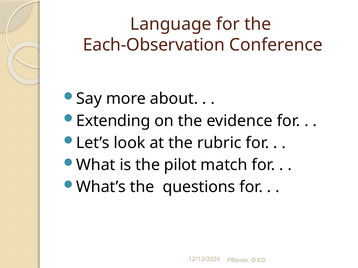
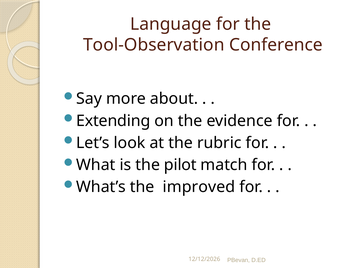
Each-Observation: Each-Observation -> Tool-Observation
questions: questions -> improved
